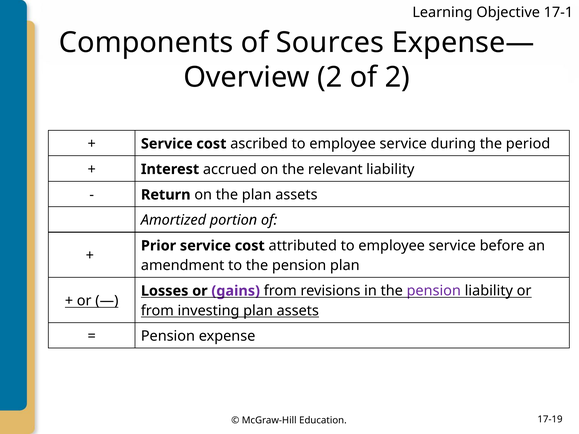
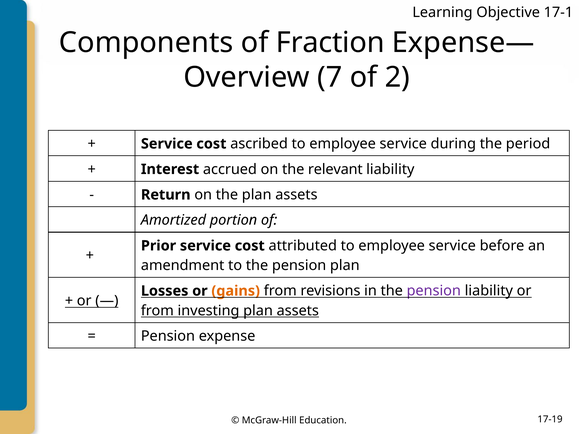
Sources: Sources -> Fraction
2 at (330, 77): 2 -> 7
gains colour: purple -> orange
